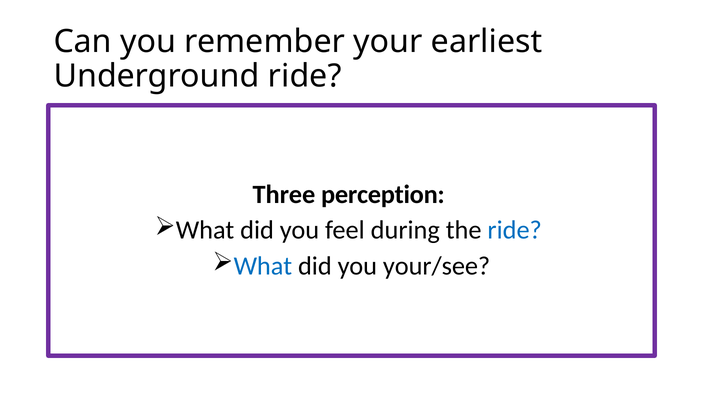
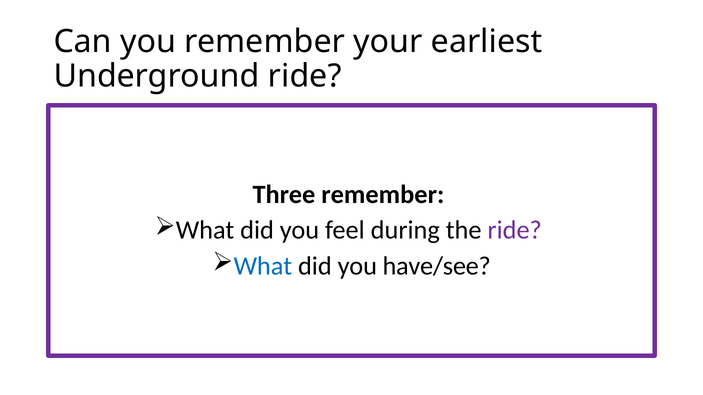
Three perception: perception -> remember
ride at (515, 231) colour: blue -> purple
your/see: your/see -> have/see
